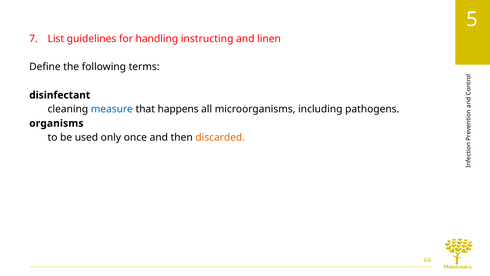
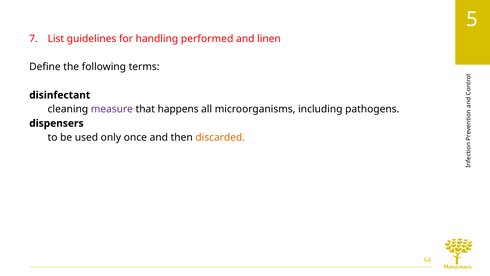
instructing: instructing -> performed
measure colour: blue -> purple
organisms: organisms -> dispensers
